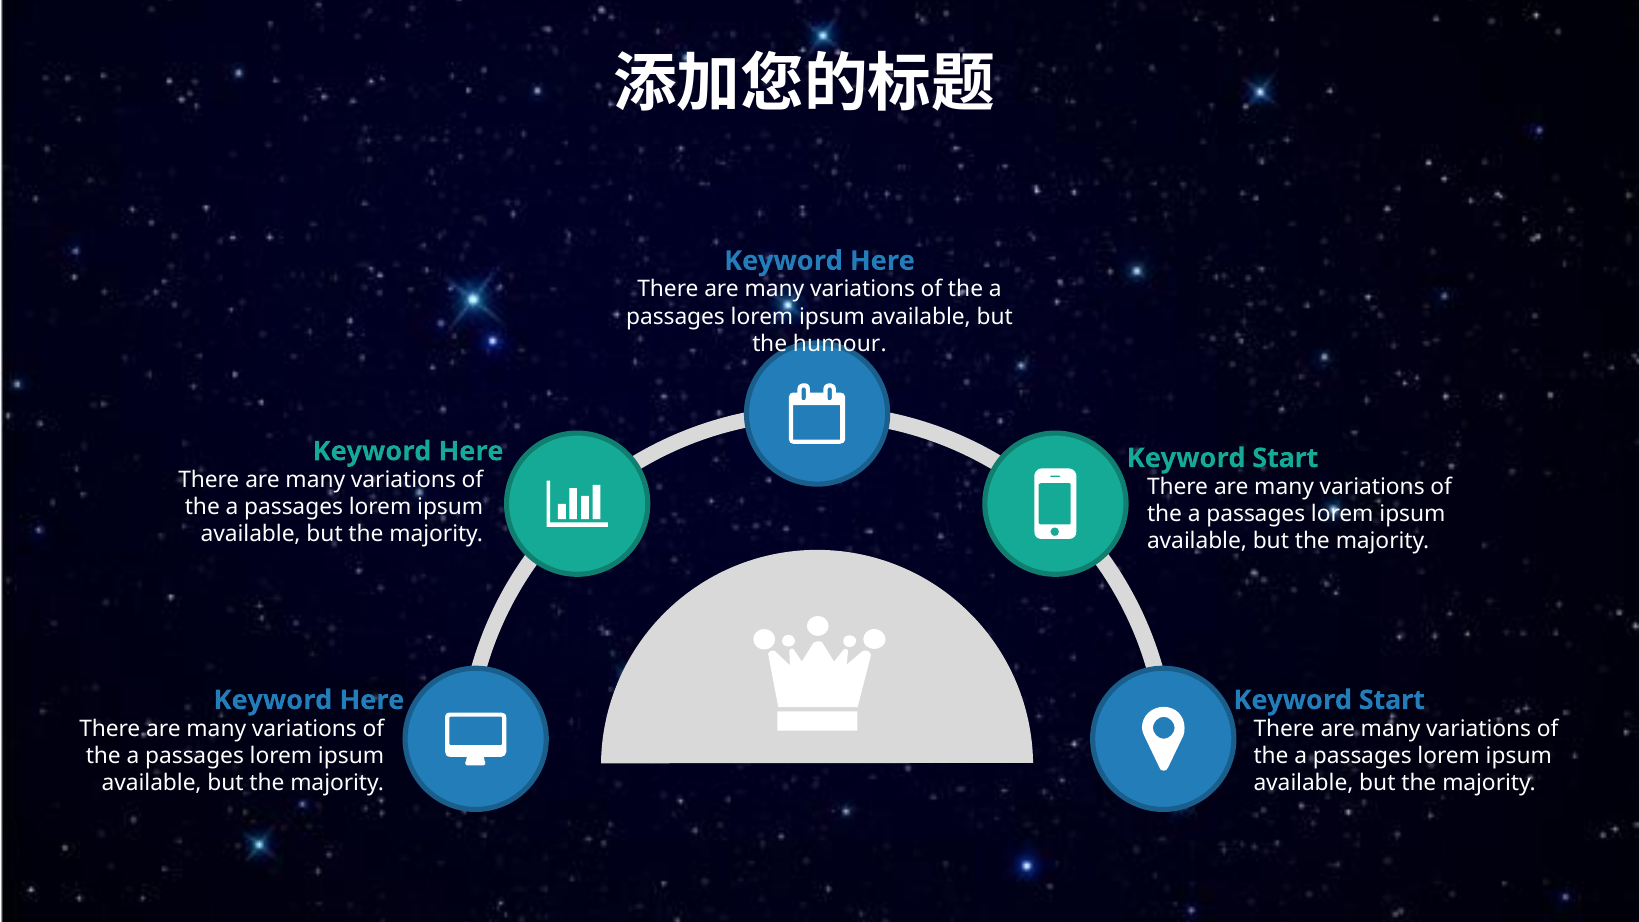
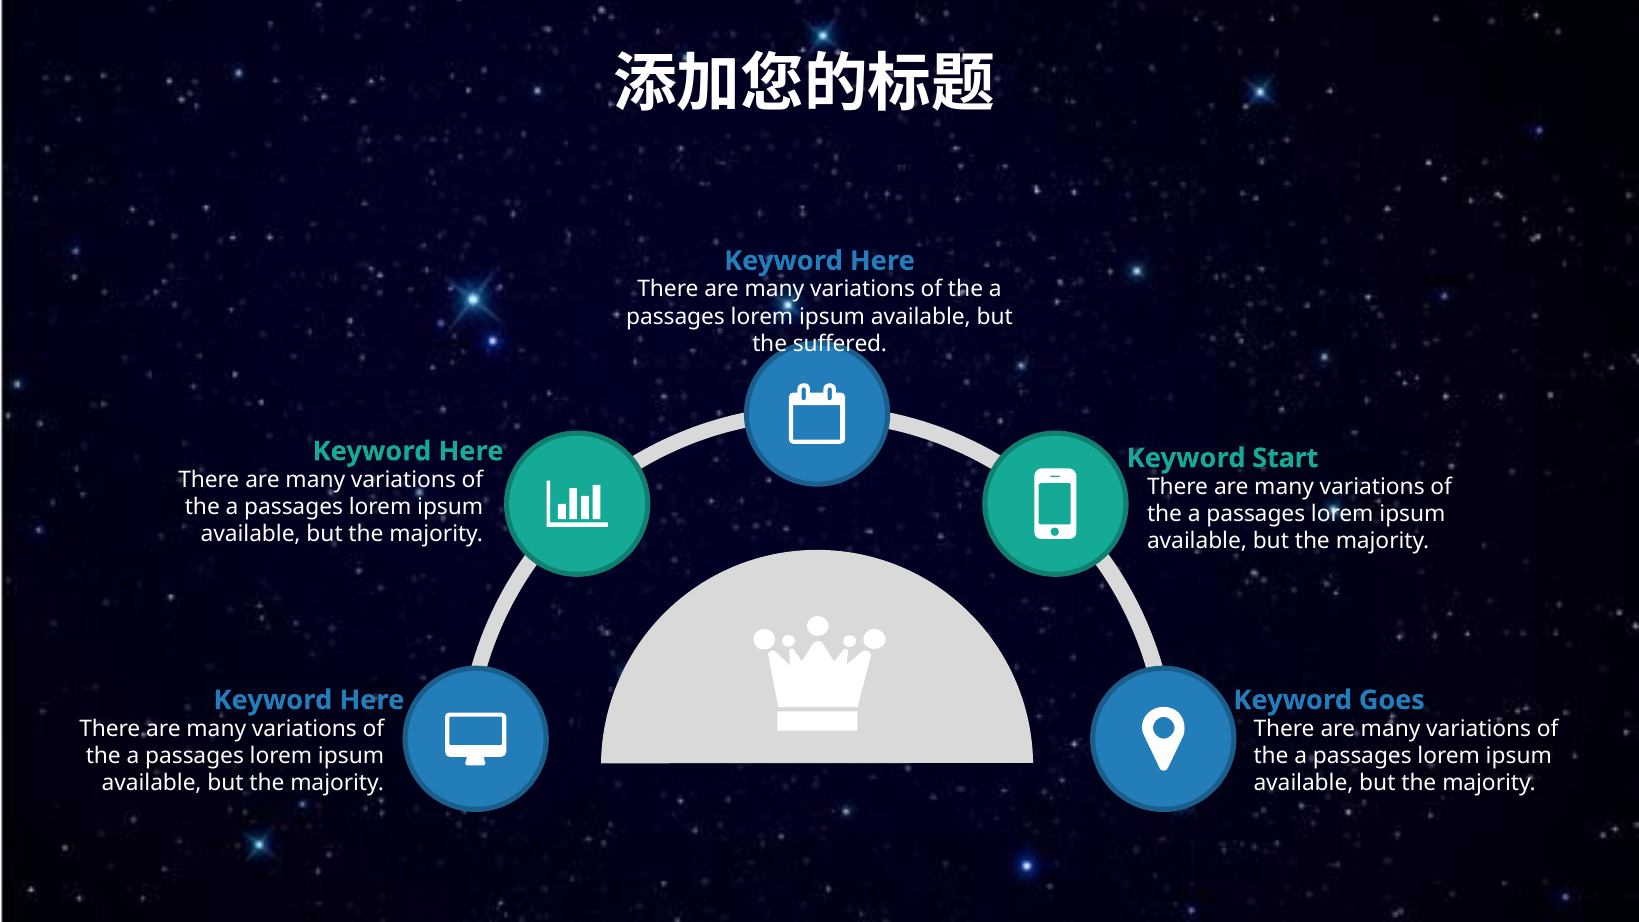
humour: humour -> suffered
Start at (1392, 700): Start -> Goes
